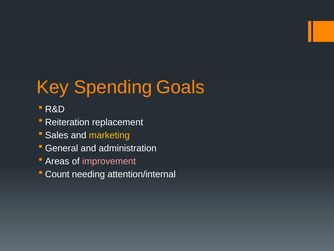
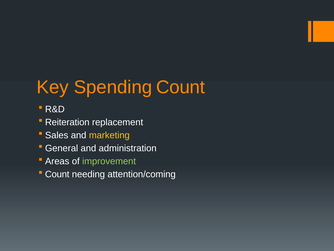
Spending Goals: Goals -> Count
improvement colour: pink -> light green
attention/internal: attention/internal -> attention/coming
